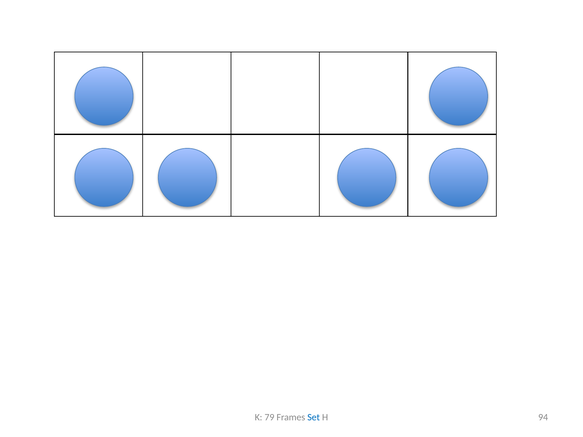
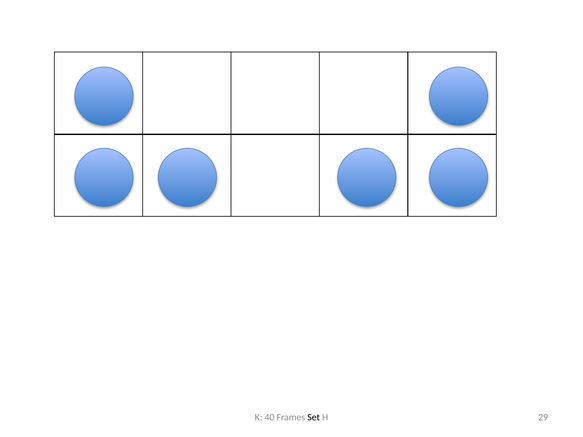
79: 79 -> 40
Set colour: blue -> black
94: 94 -> 29
